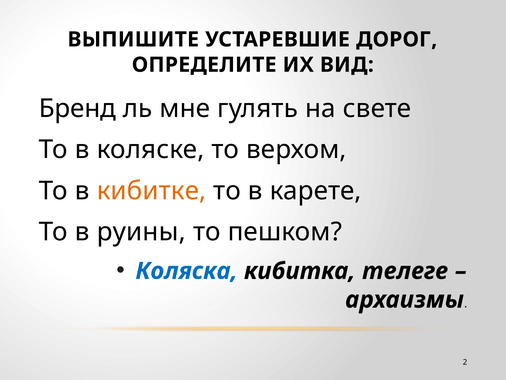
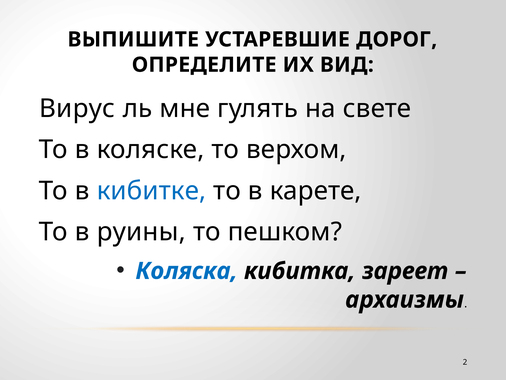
Бренд: Бренд -> Вирус
кибитке colour: orange -> blue
телеге: телеге -> зареет
